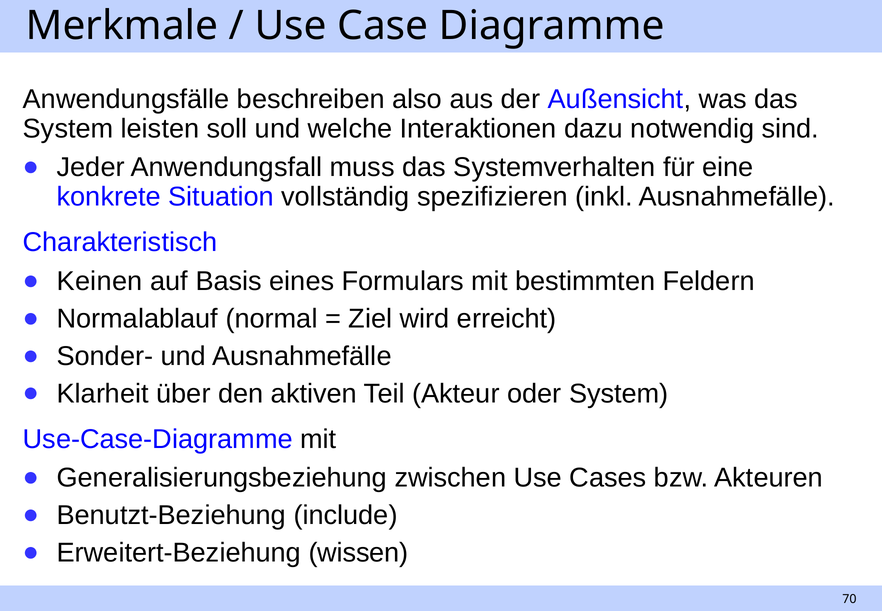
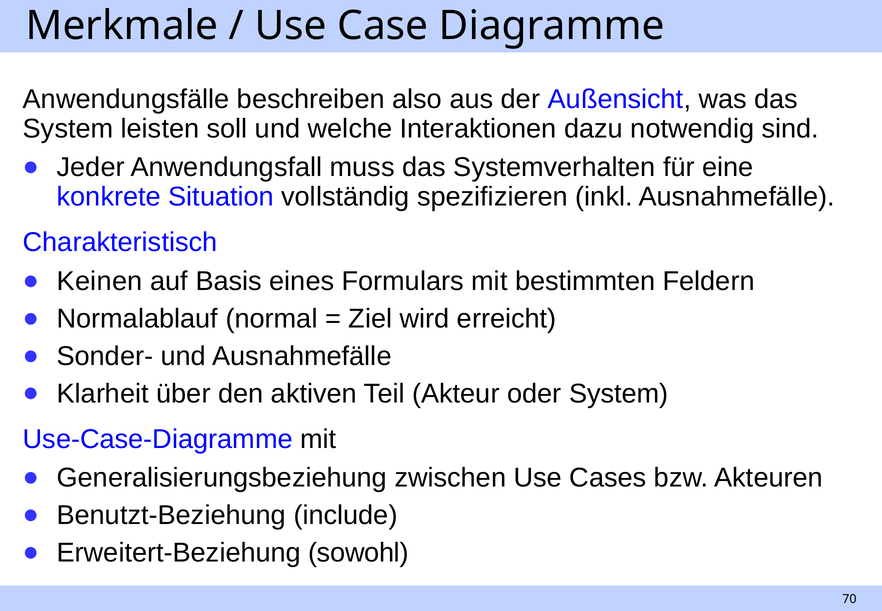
wissen: wissen -> sowohl
